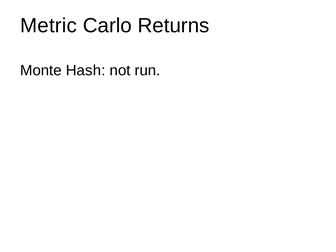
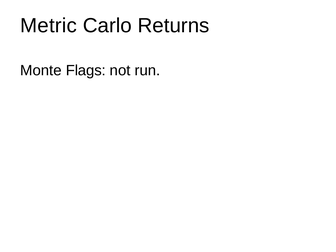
Hash: Hash -> Flags
